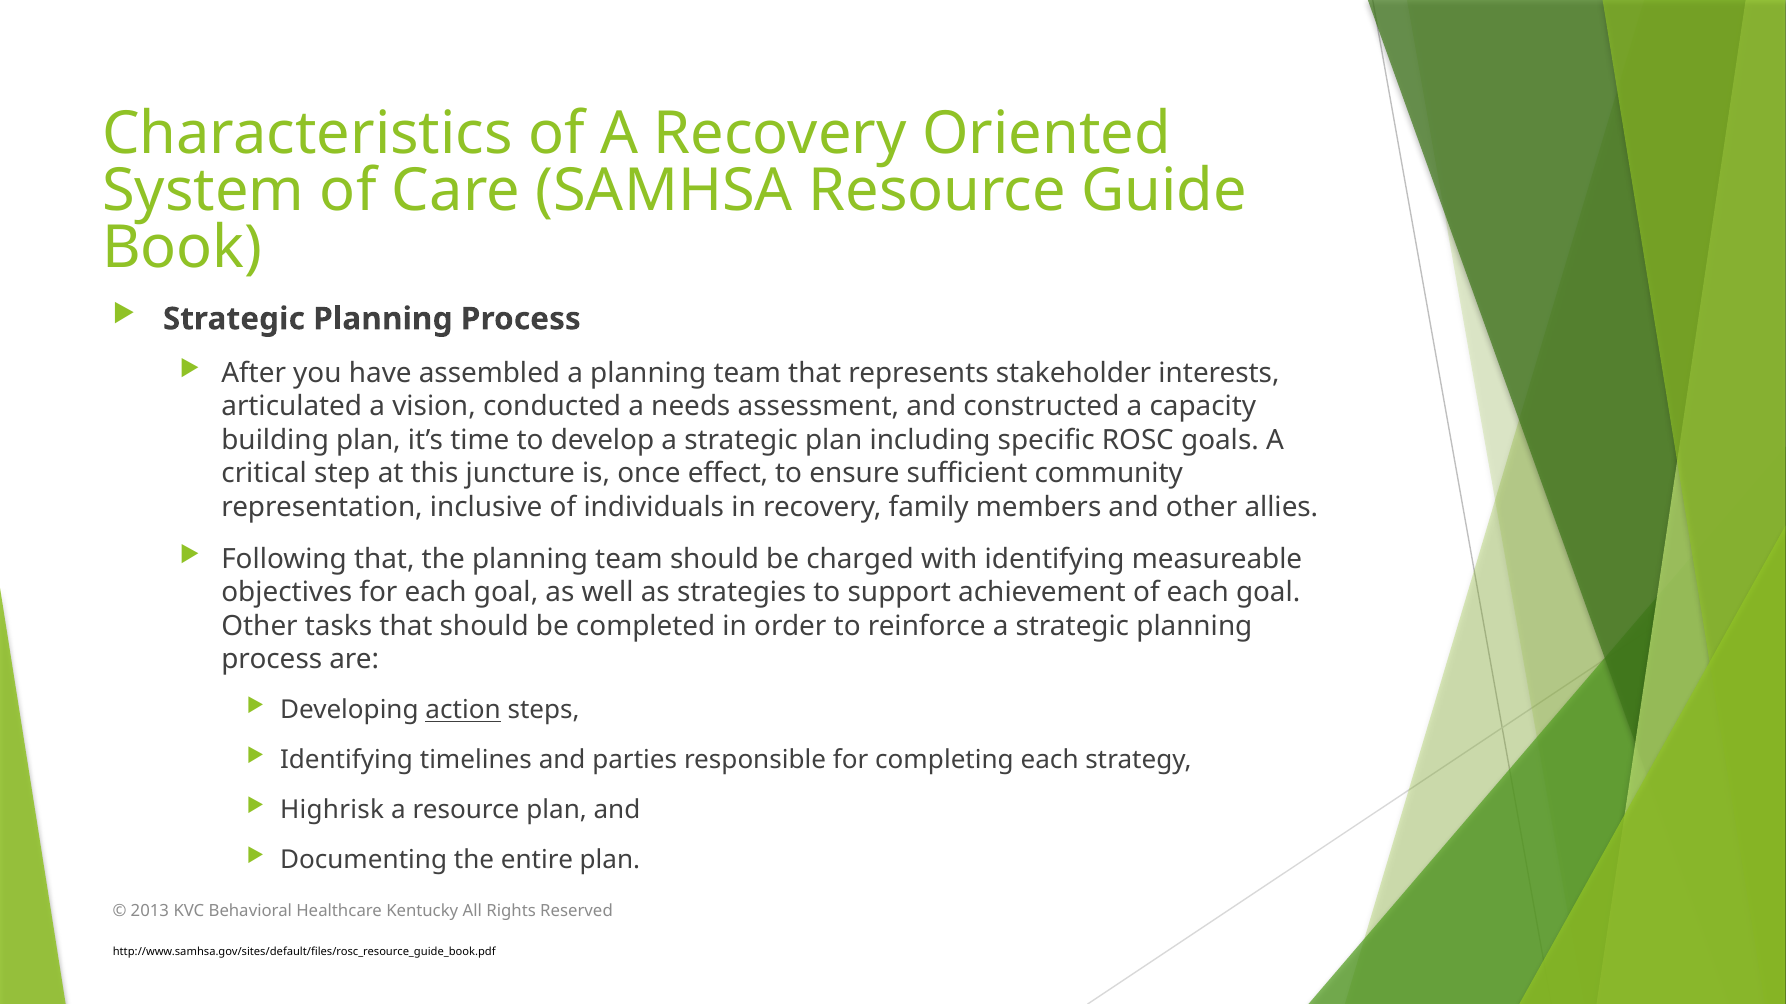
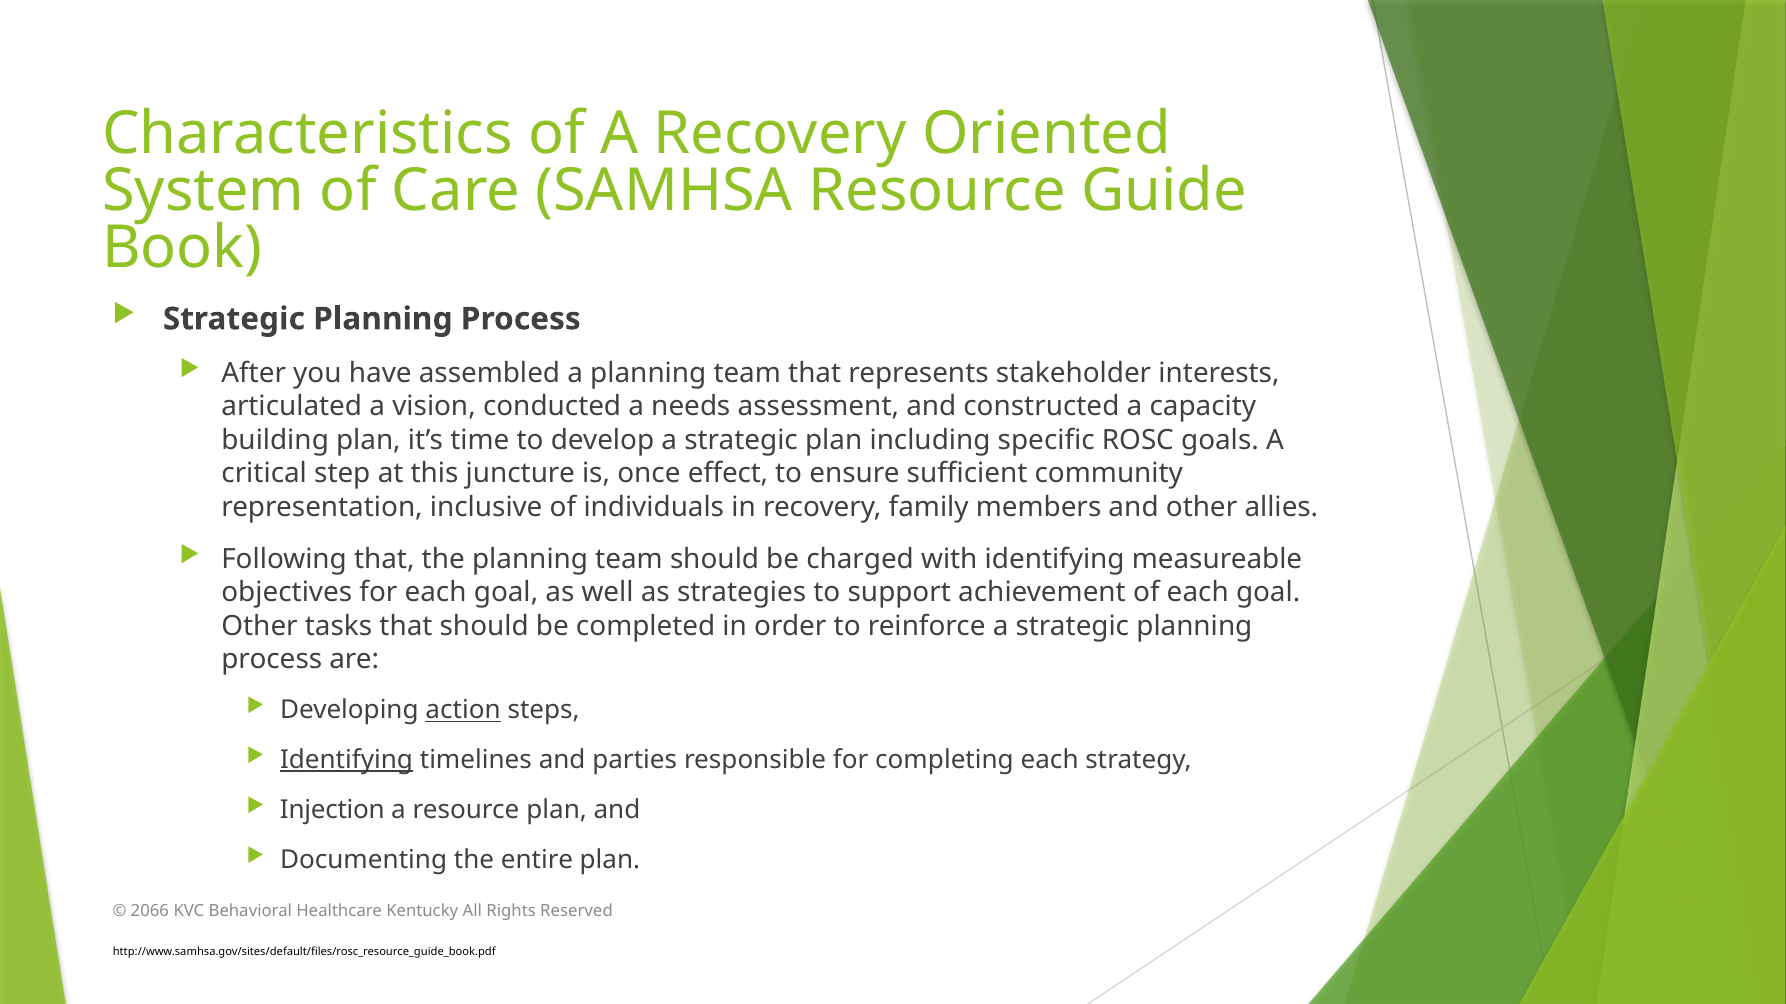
Identifying at (346, 760) underline: none -> present
Highrisk: Highrisk -> Injection
2013: 2013 -> 2066
